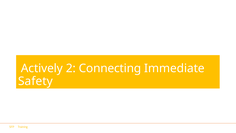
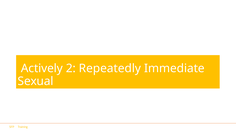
Connecting: Connecting -> Repeatedly
Safety: Safety -> Sexual
